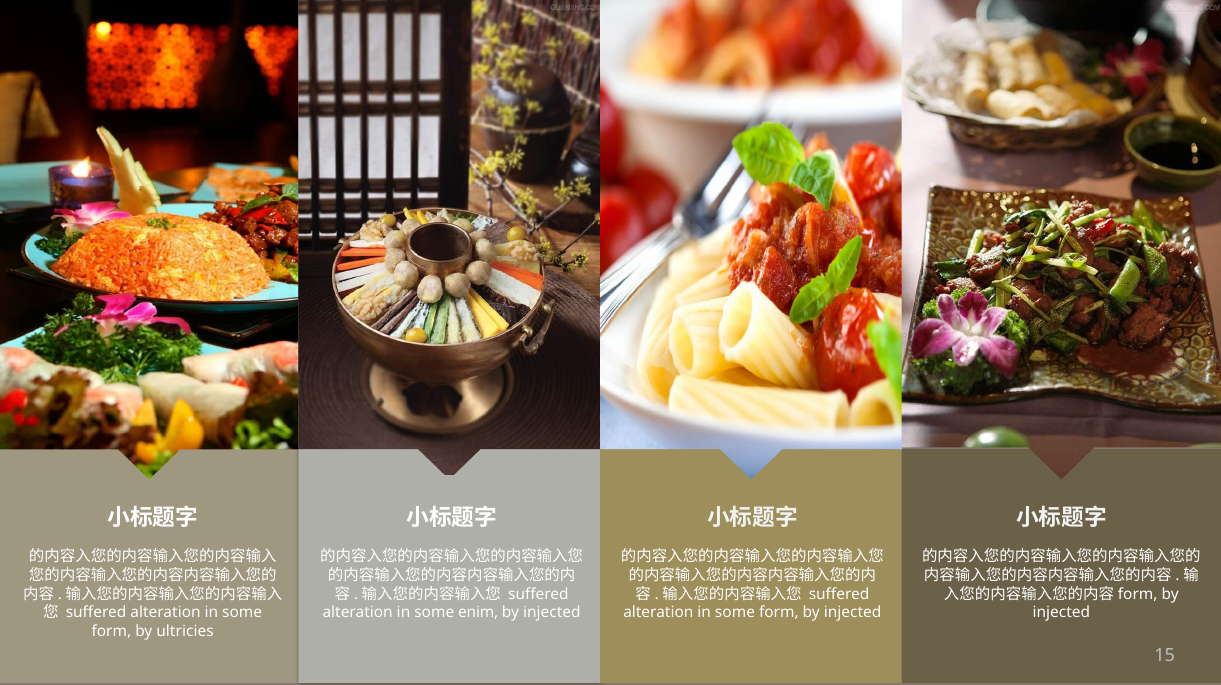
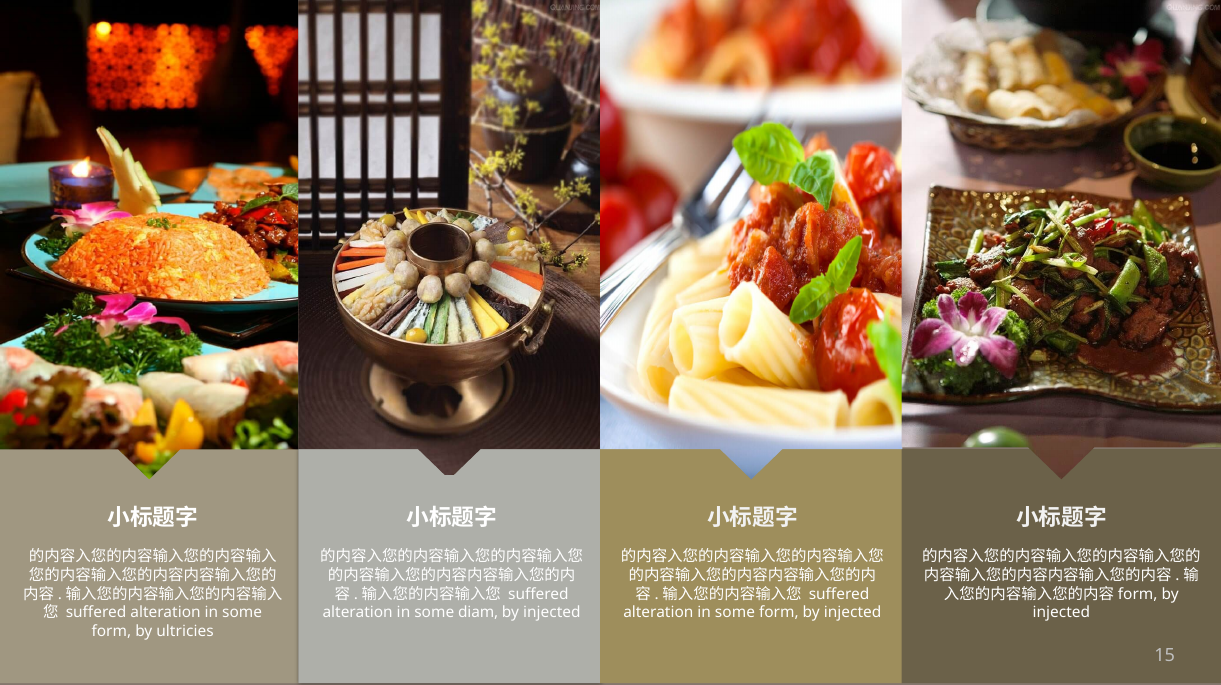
enim: enim -> diam
